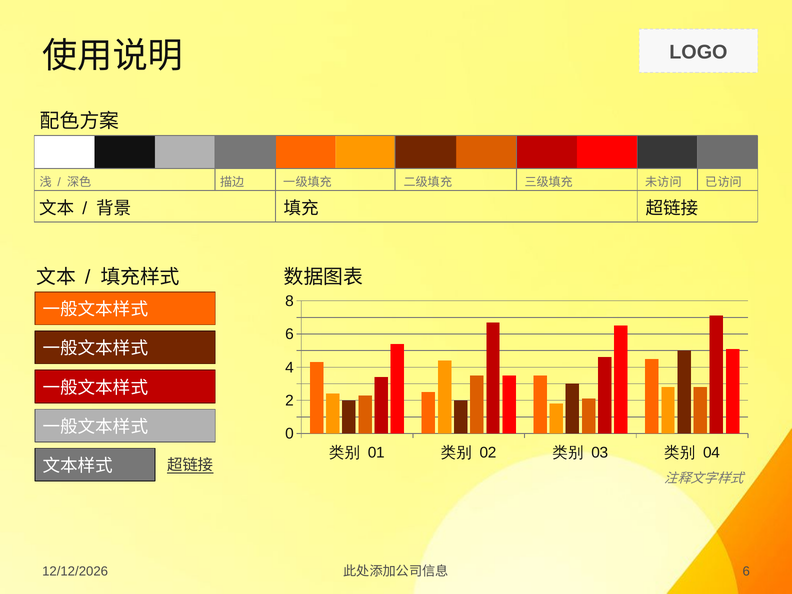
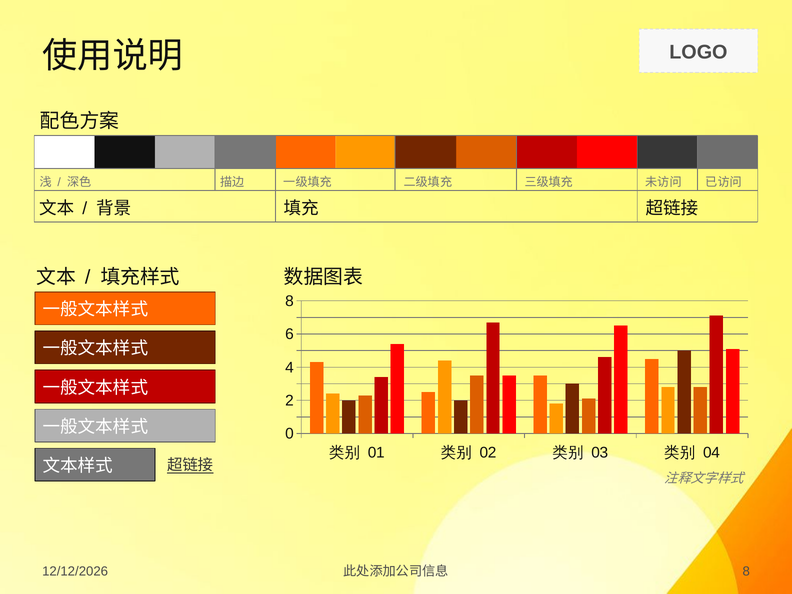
6 at (746, 571): 6 -> 8
